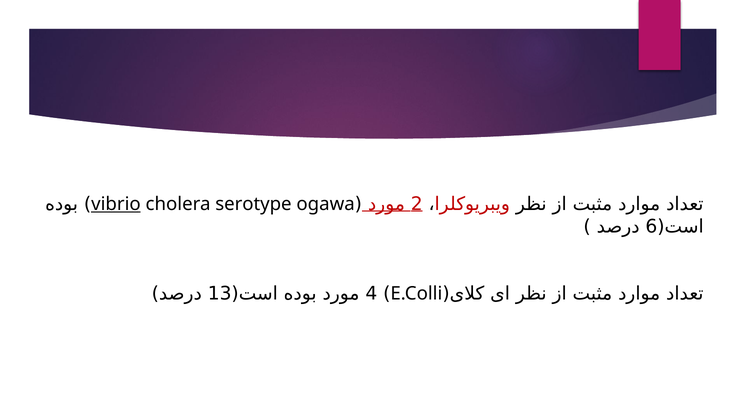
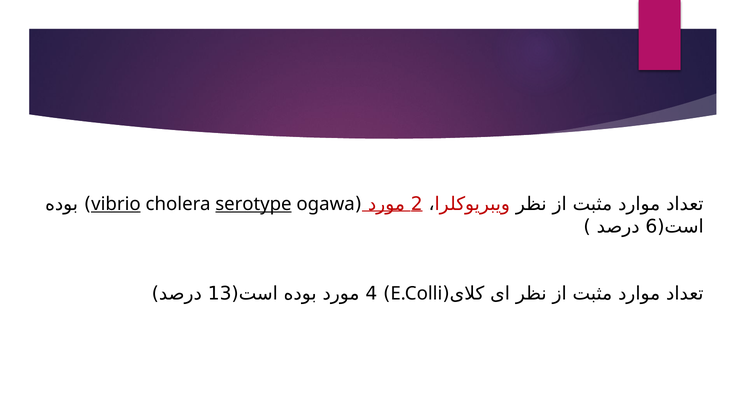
serotype underline: none -> present
